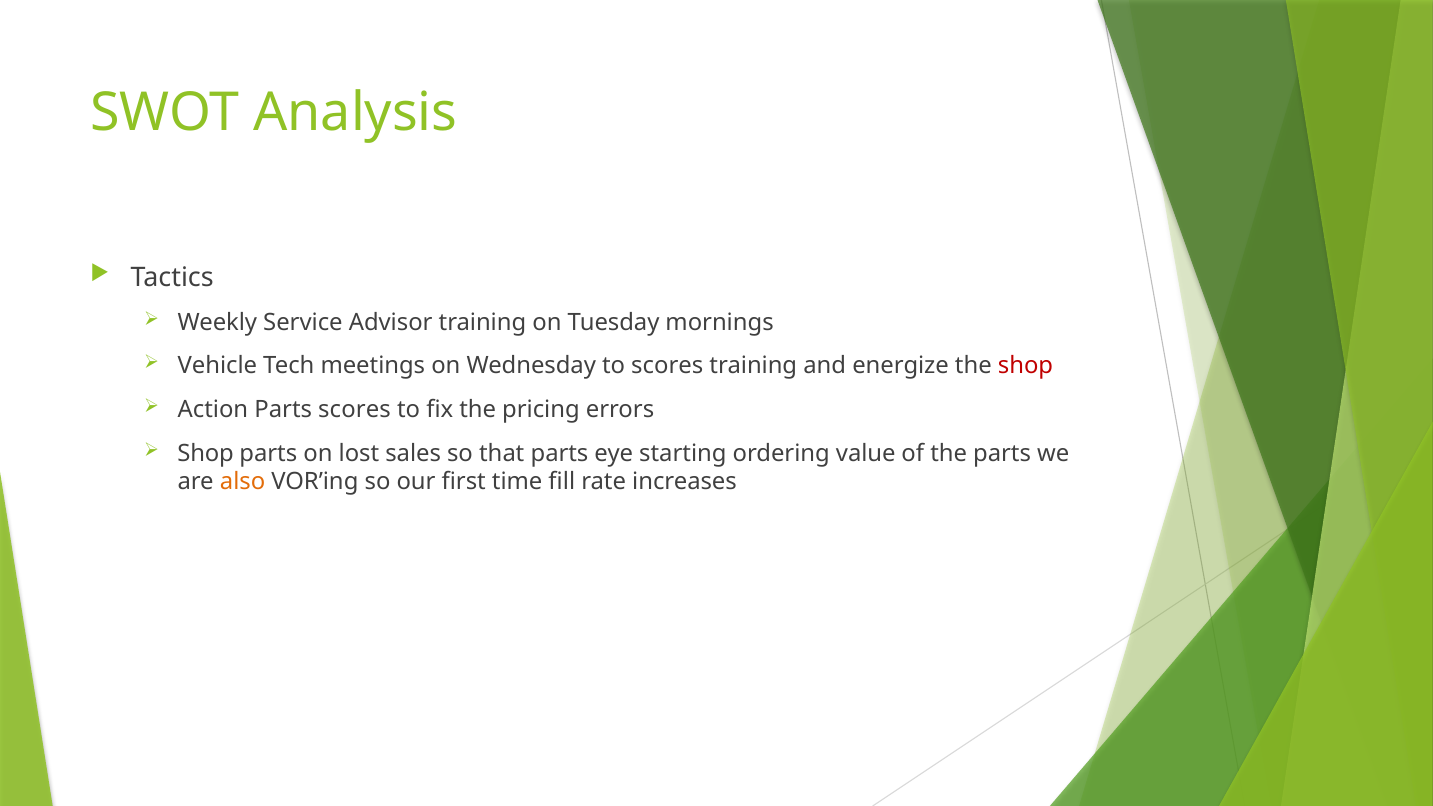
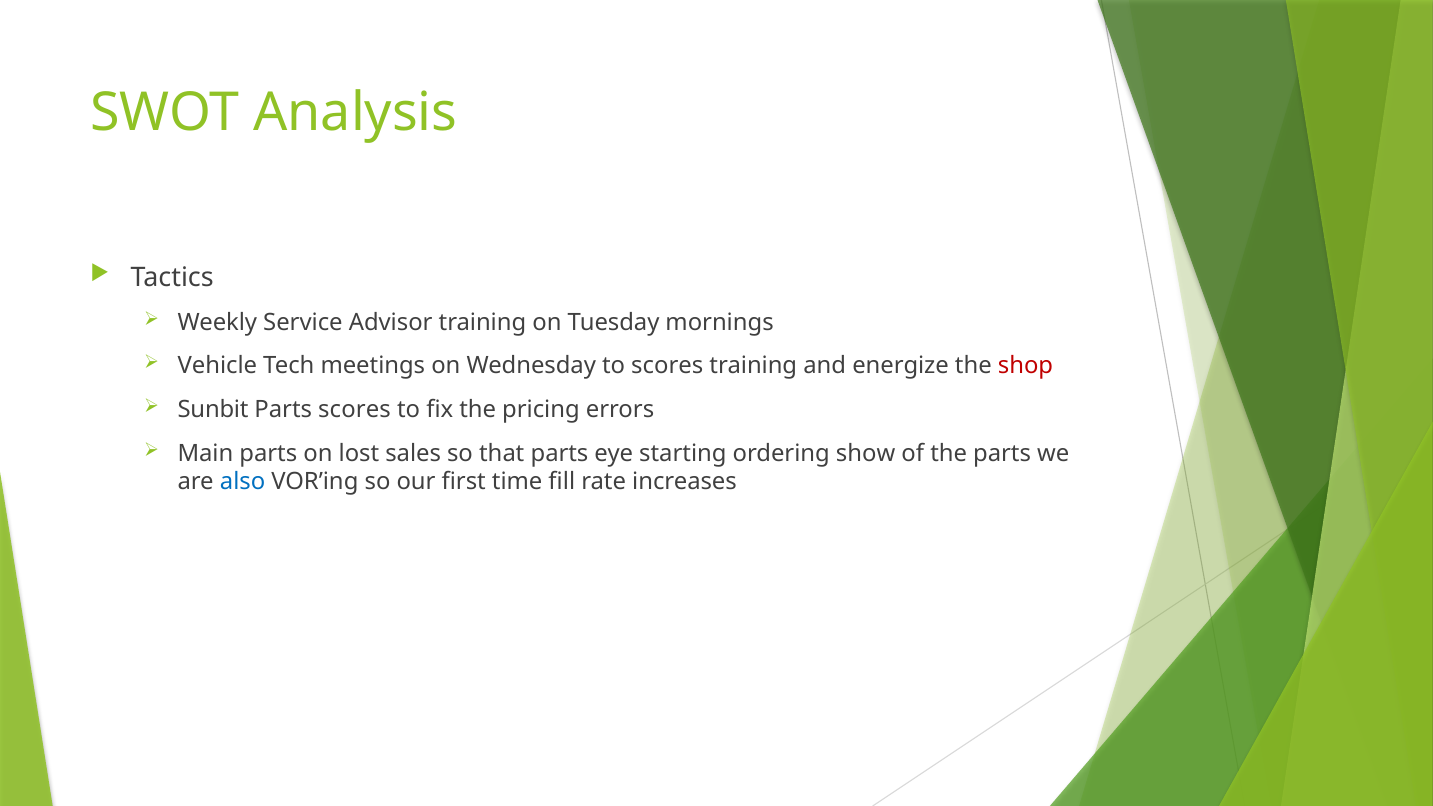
Action: Action -> Sunbit
Shop at (206, 453): Shop -> Main
value: value -> show
also colour: orange -> blue
